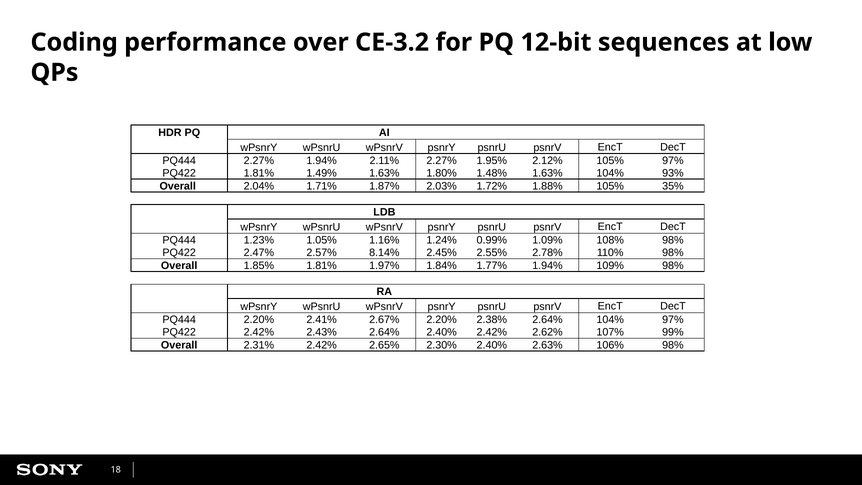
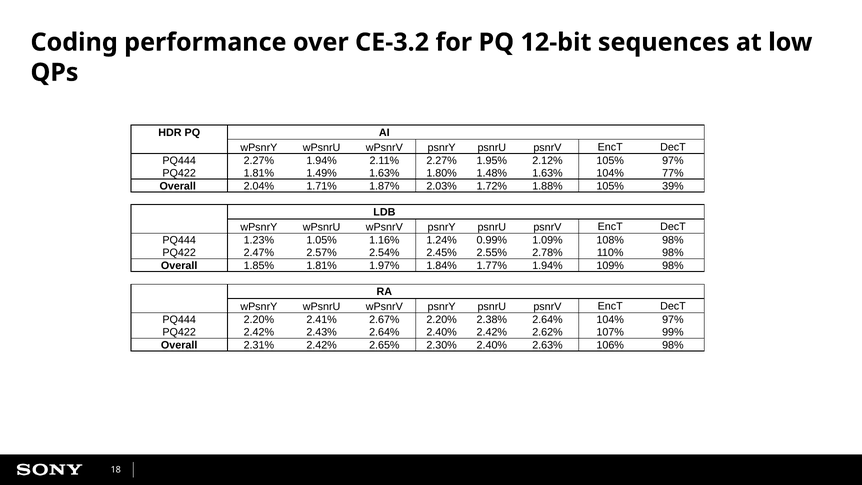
93%: 93% -> 77%
35%: 35% -> 39%
8.14%: 8.14% -> 2.54%
